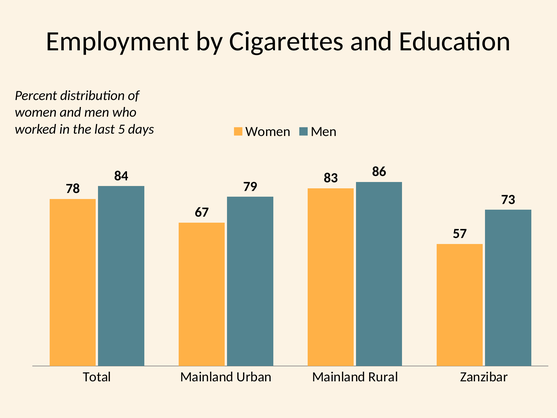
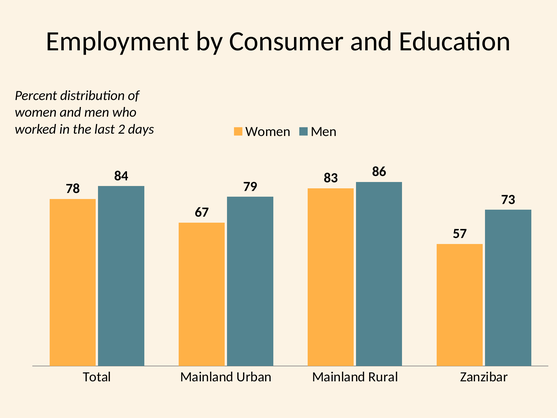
Cigarettes: Cigarettes -> Consumer
5: 5 -> 2
